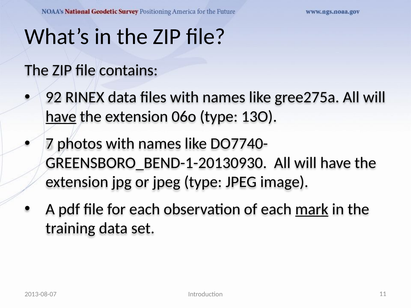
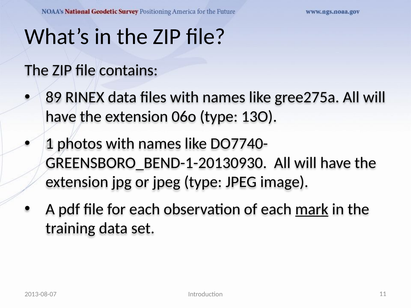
92: 92 -> 89
have at (61, 117) underline: present -> none
7: 7 -> 1
